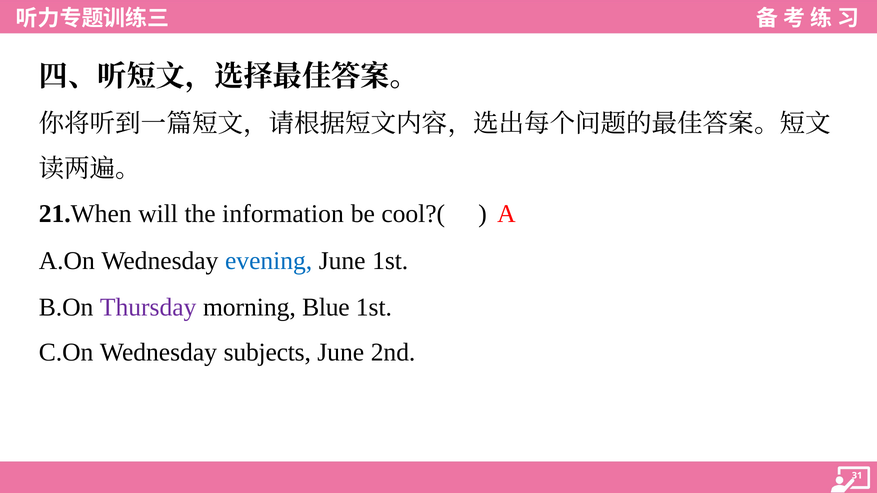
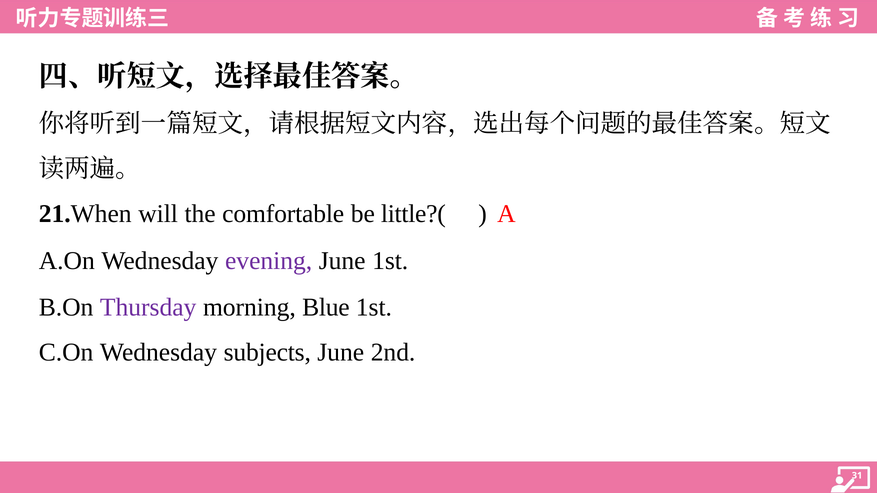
information: information -> comfortable
cool?(: cool?( -> little?(
evening colour: blue -> purple
